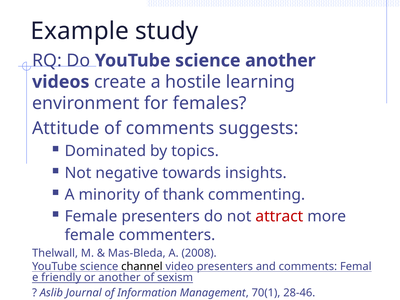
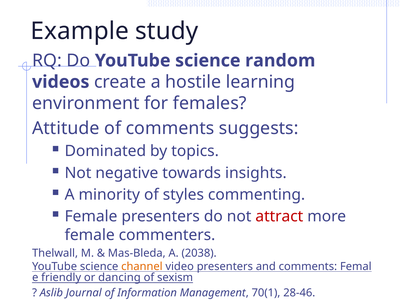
science another: another -> random
thank: thank -> styles
2008: 2008 -> 2038
channel colour: black -> orange
or another: another -> dancing
